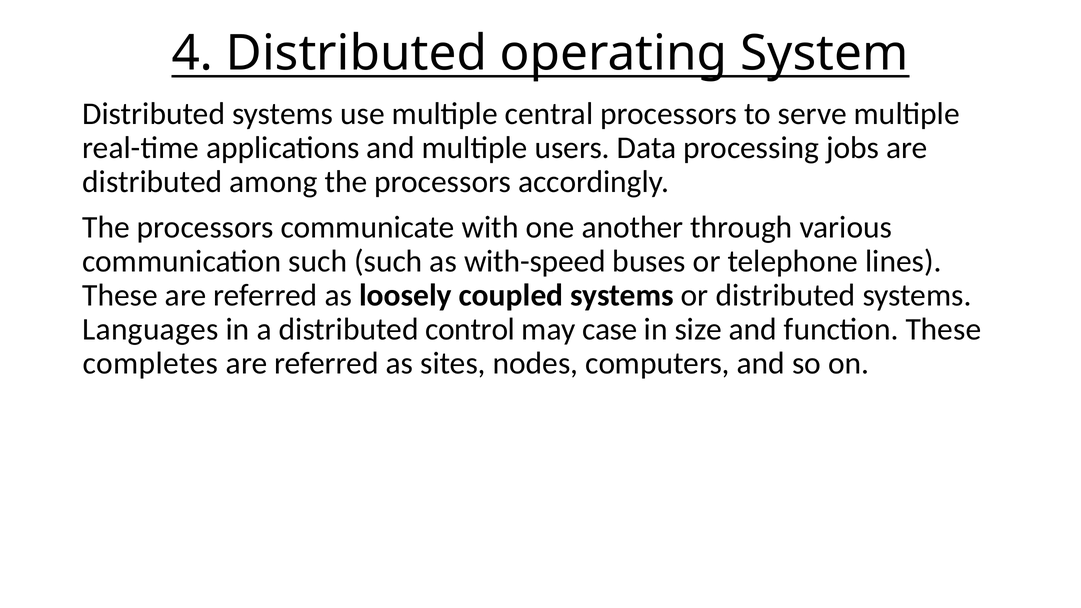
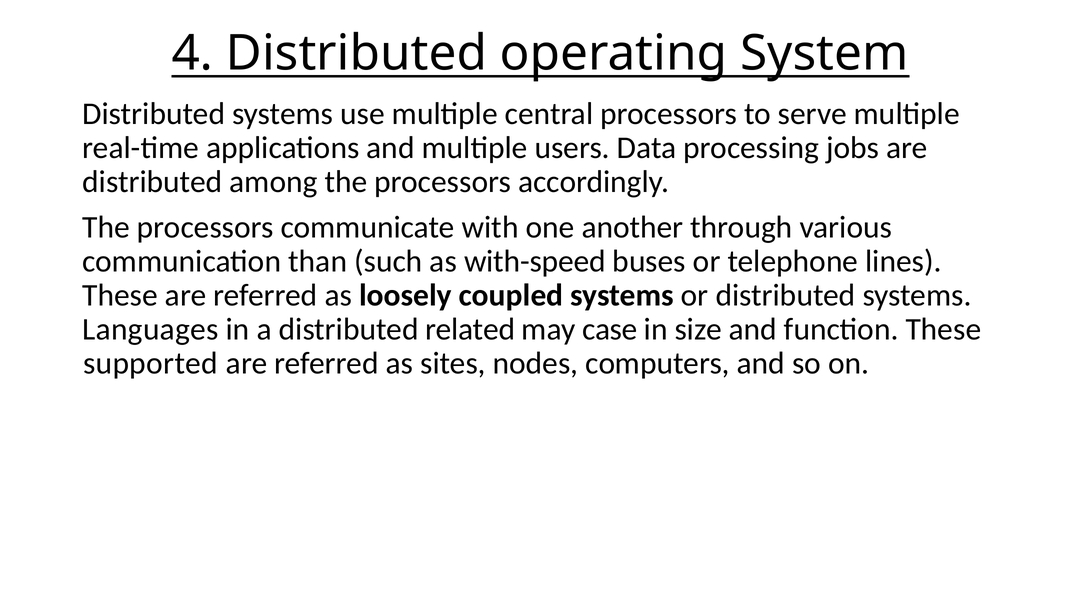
communication such: such -> than
control: control -> related
completes: completes -> supported
